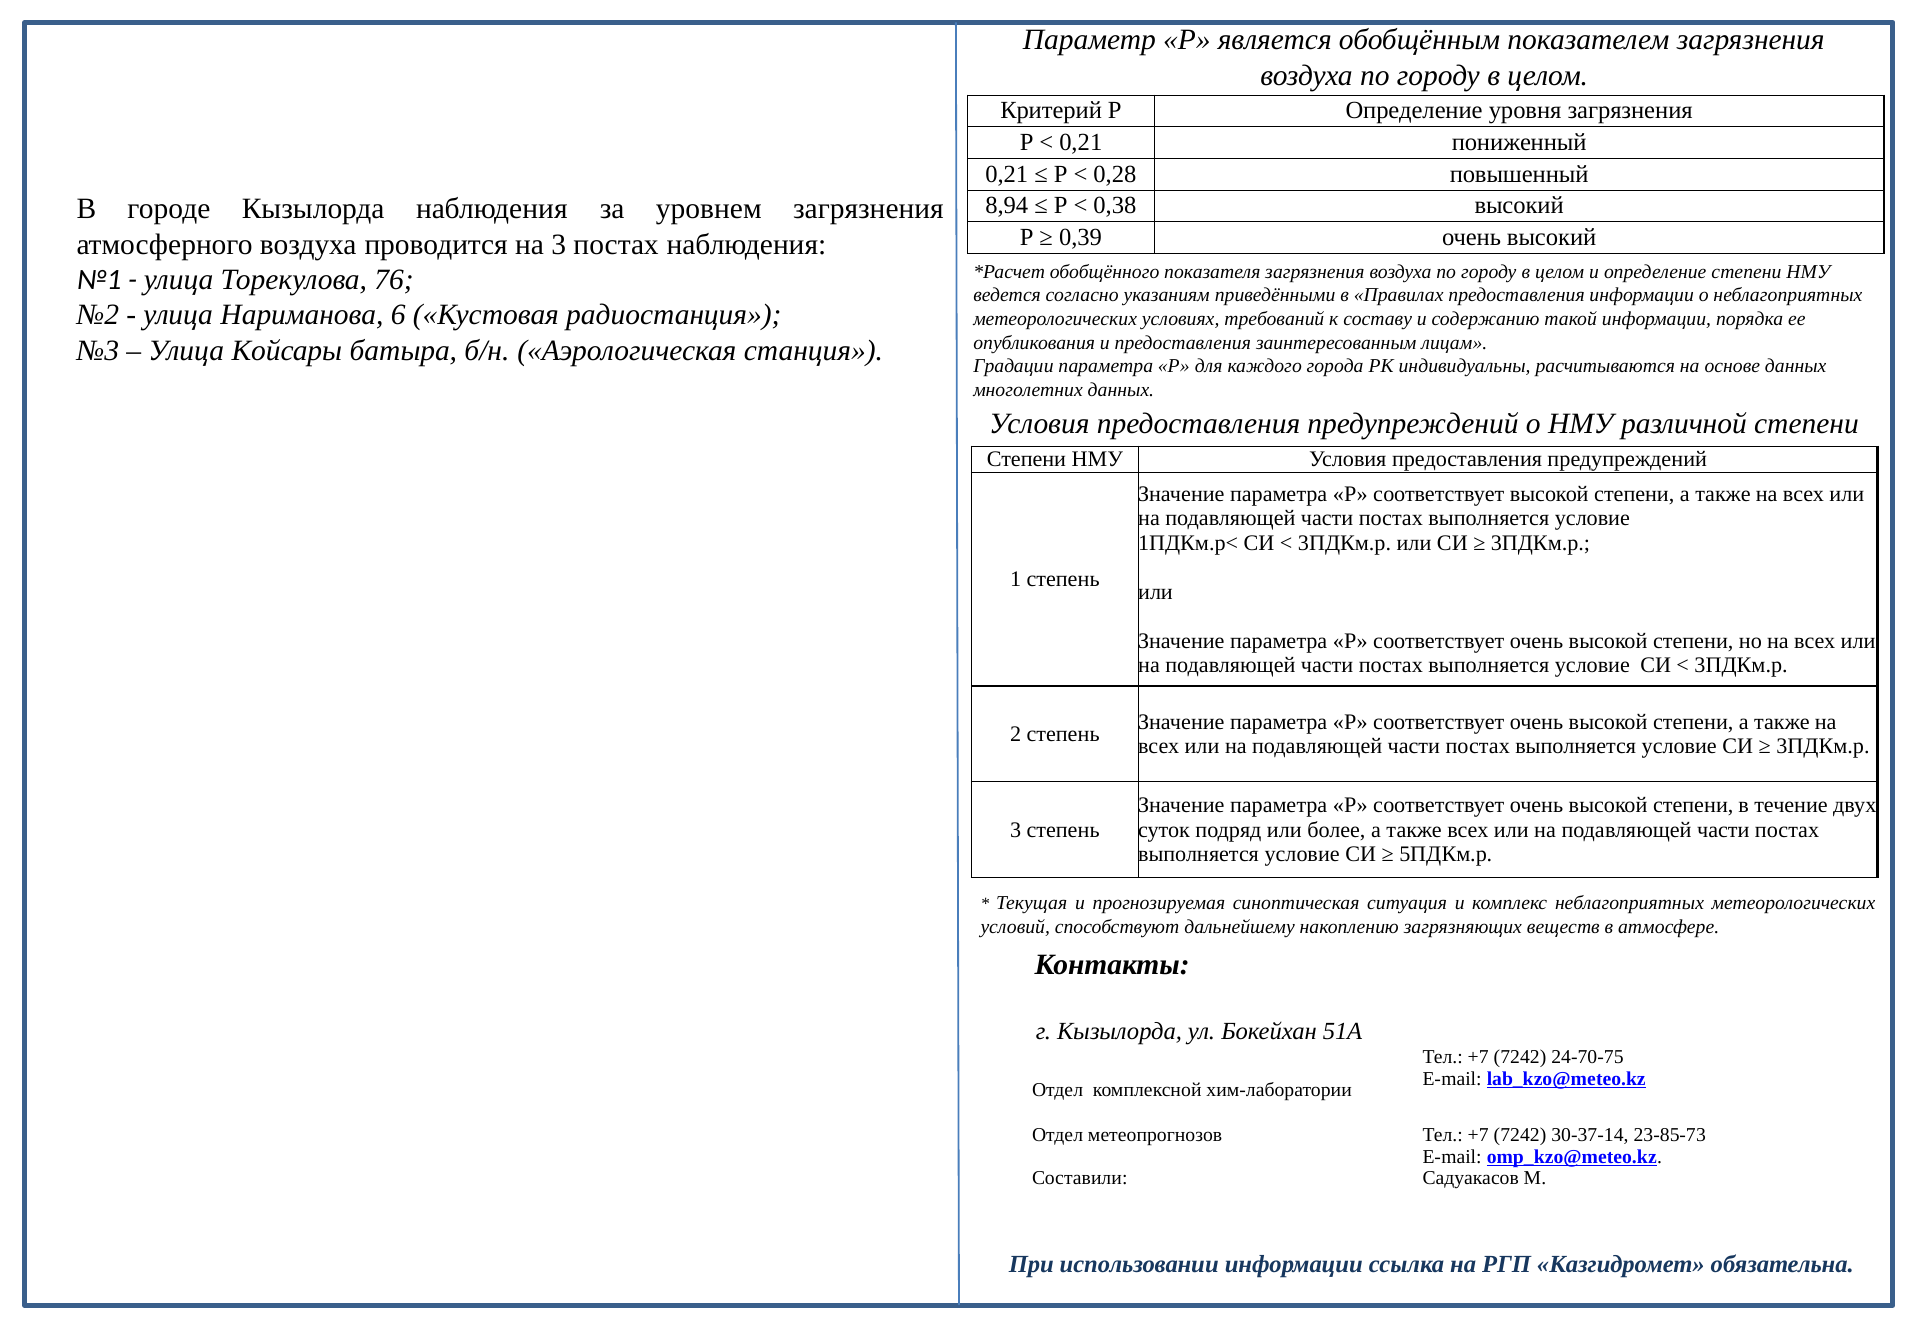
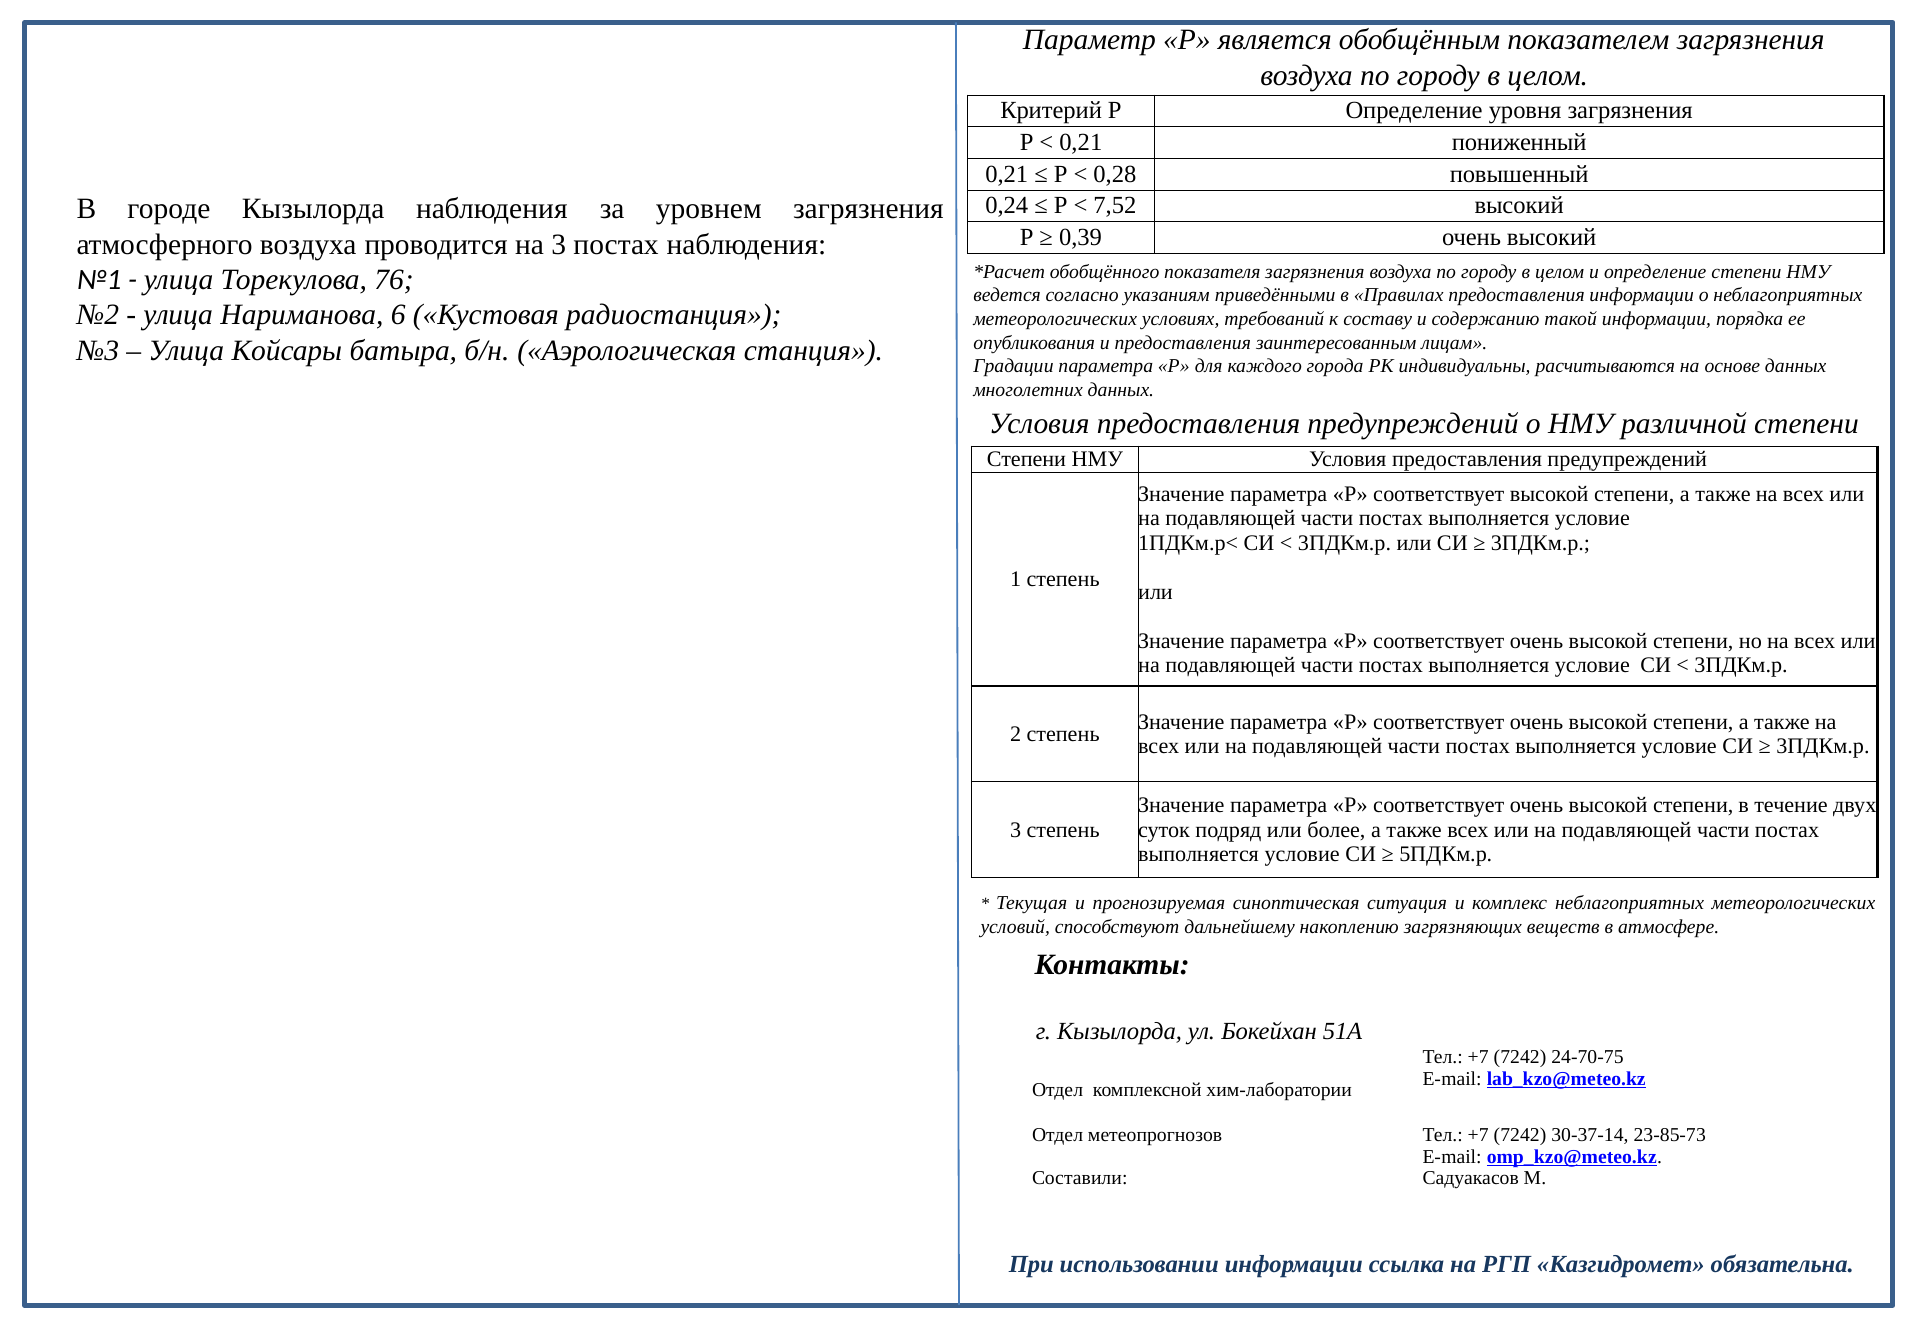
8,94: 8,94 -> 0,24
0,38: 0,38 -> 7,52
